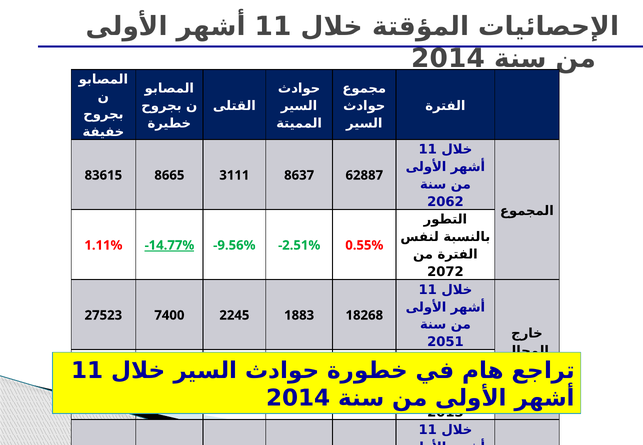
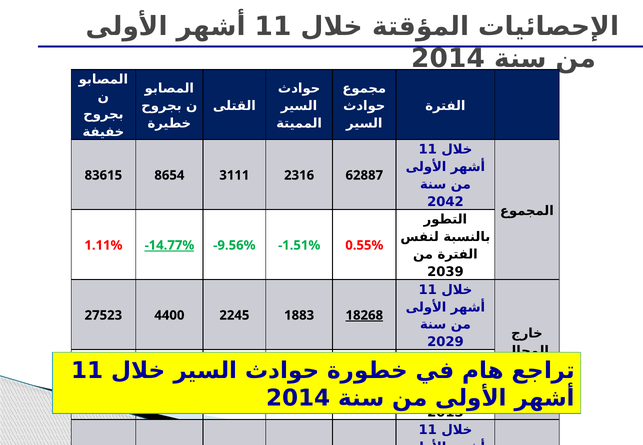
8665: 8665 -> 8654
8637: 8637 -> 2316
2062: 2062 -> 2042
-2.51%: -2.51% -> -1.51%
2072: 2072 -> 2039
7400: 7400 -> 4400
18268 underline: none -> present
2051: 2051 -> 2029
